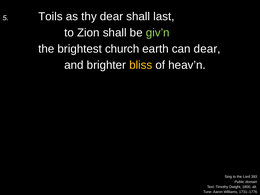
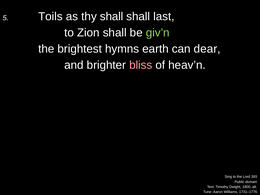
thy dear: dear -> shall
church: church -> hymns
bliss colour: yellow -> pink
